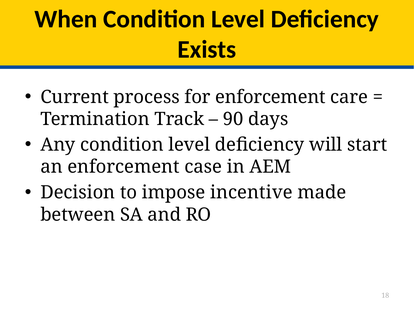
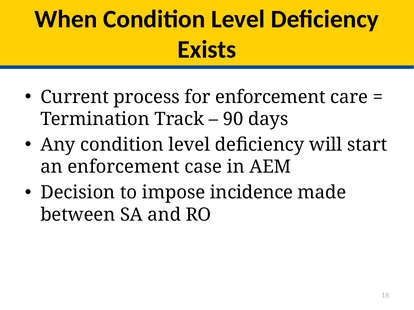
incentive: incentive -> incidence
